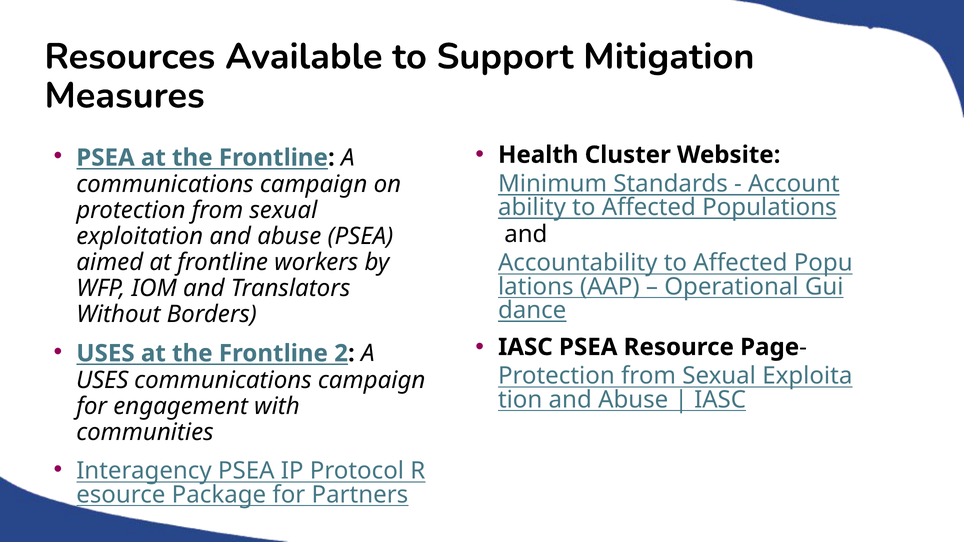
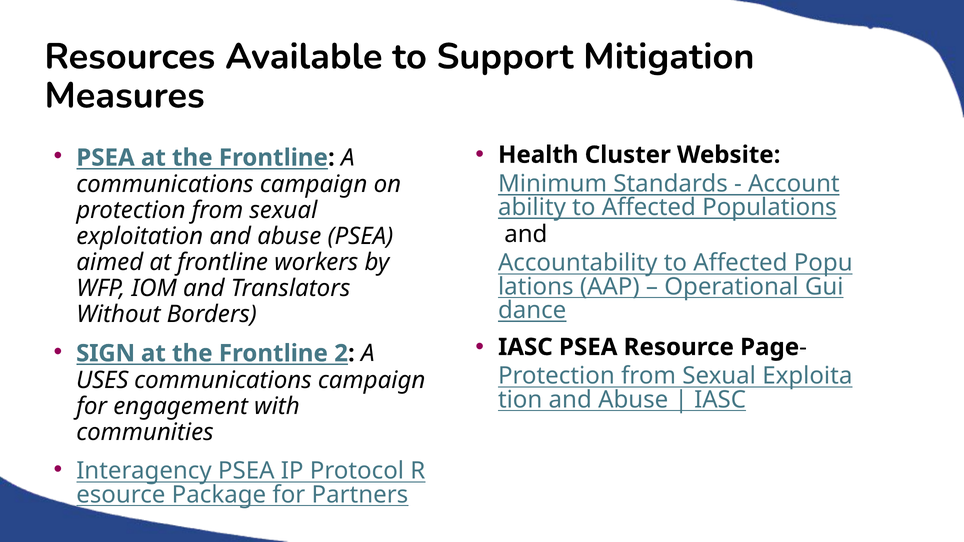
USES at (105, 354): USES -> SIGN
